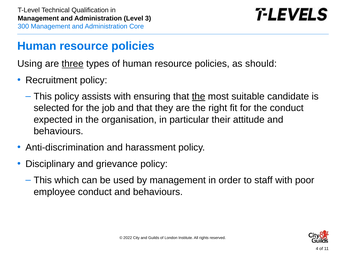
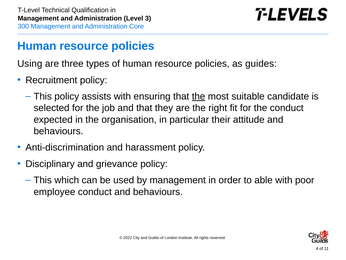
three underline: present -> none
should: should -> guides
staff: staff -> able
